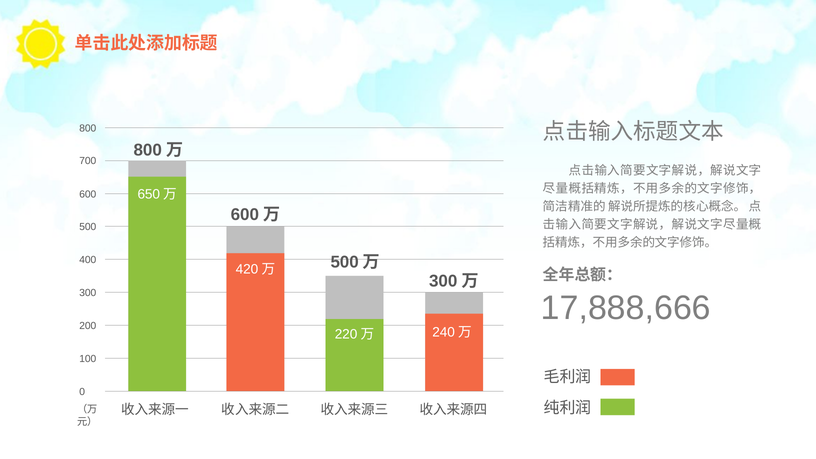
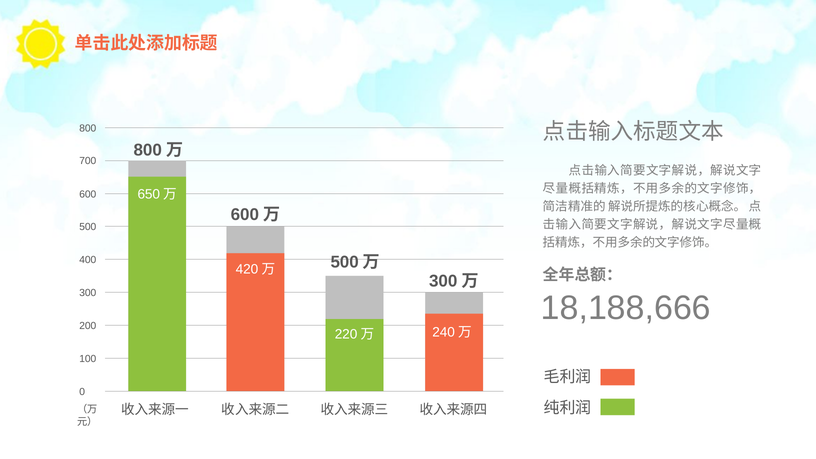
17,888,666: 17,888,666 -> 18,188,666
